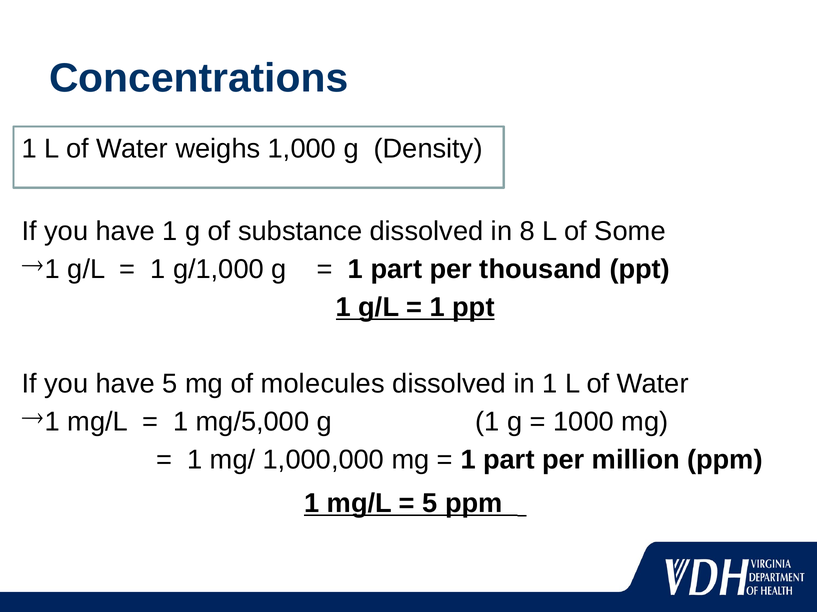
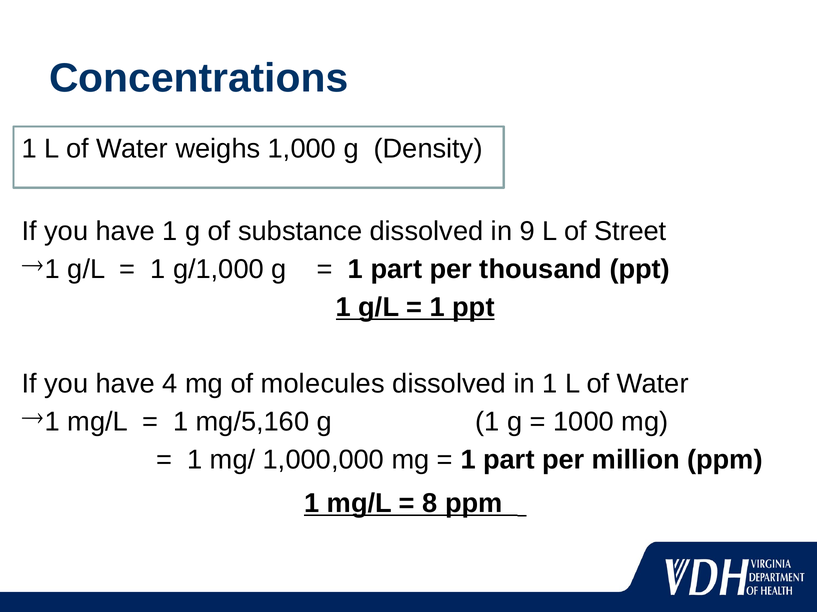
8: 8 -> 9
Some: Some -> Street
have 5: 5 -> 4
mg/5,000: mg/5,000 -> mg/5,160
5 at (430, 504): 5 -> 8
